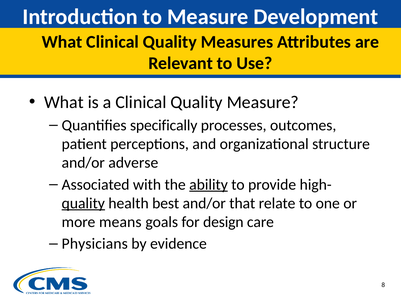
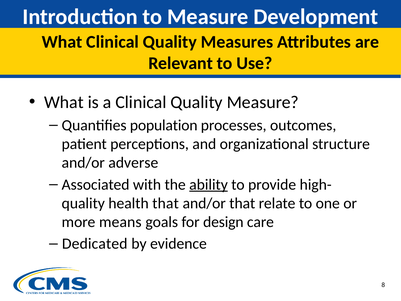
specifically: specifically -> population
quality at (83, 203) underline: present -> none
health best: best -> that
Physicians: Physicians -> Dedicated
